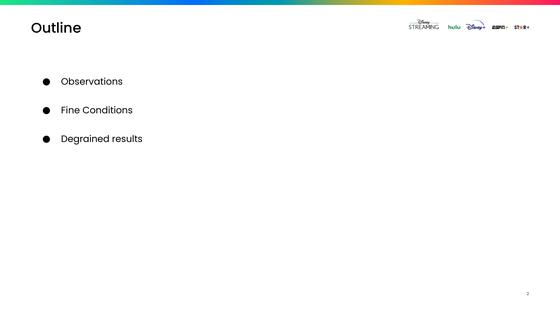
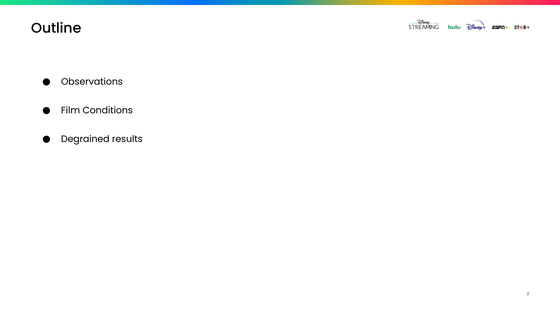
Fine: Fine -> Film
